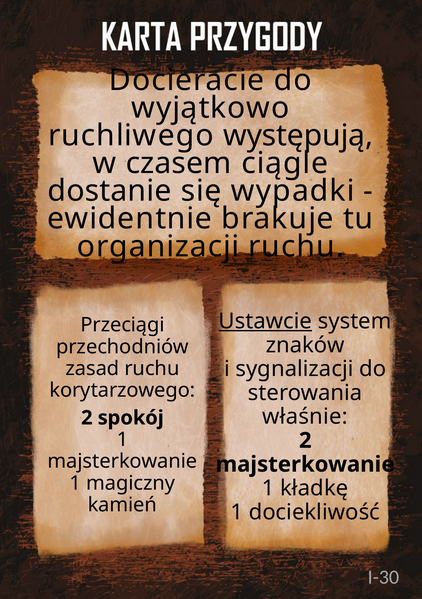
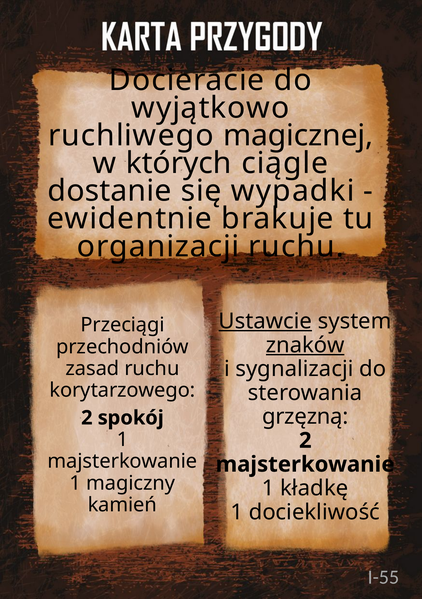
występują: występują -> magicznej
czasem: czasem -> których
znaków underline: none -> present
właśnie: właśnie -> grzęzną
I-30: I-30 -> I-55
